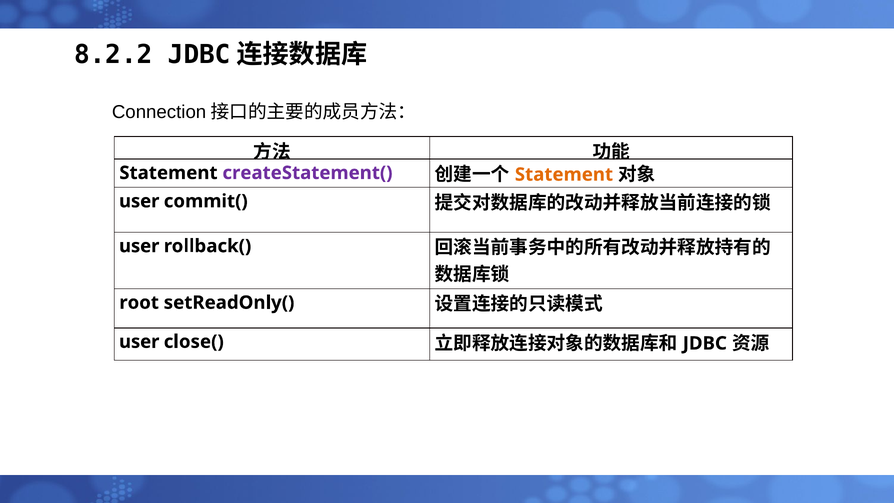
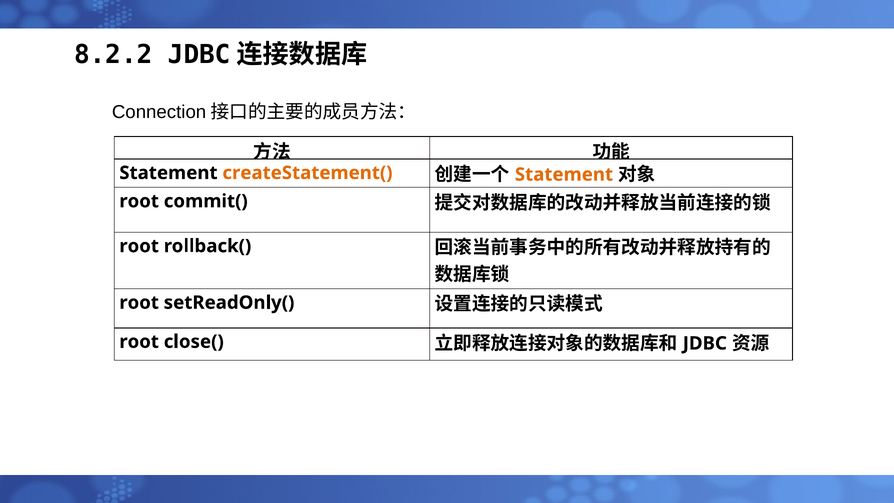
createStatement( colour: purple -> orange
user at (139, 201): user -> root
user at (139, 246): user -> root
user at (139, 342): user -> root
